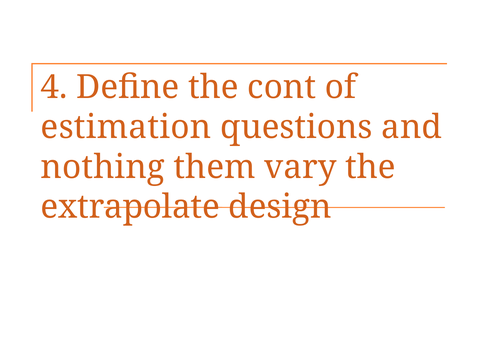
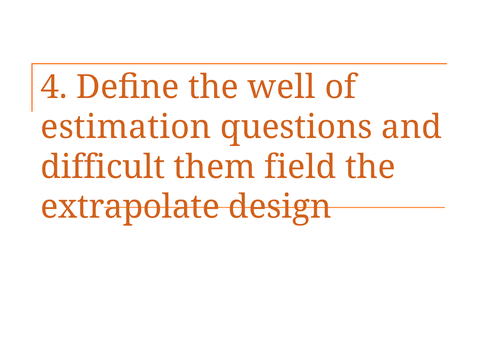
cont: cont -> well
nothing: nothing -> difficult
vary: vary -> field
